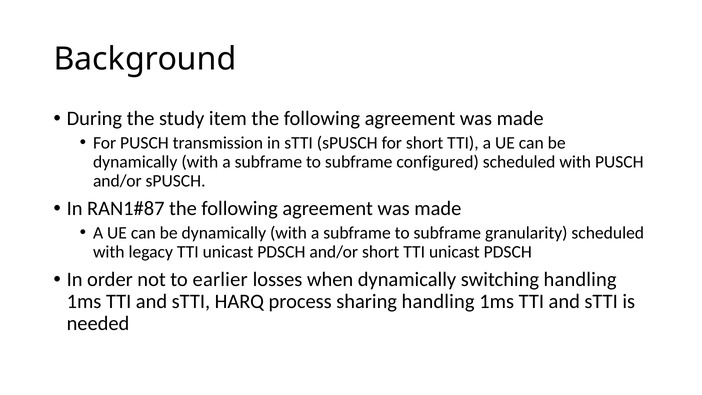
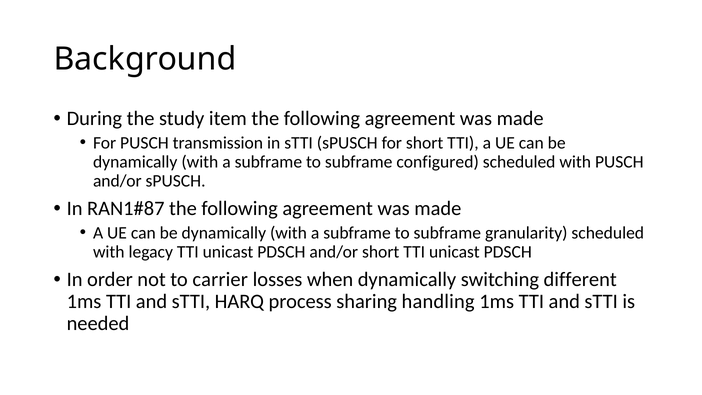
earlier: earlier -> carrier
switching handling: handling -> different
